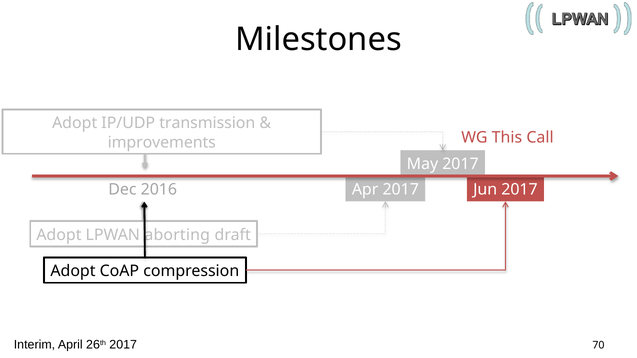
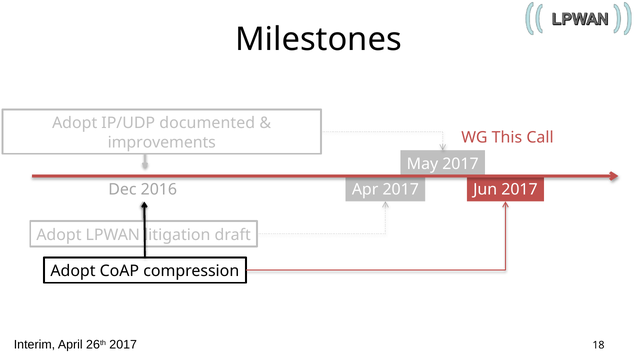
transmission: transmission -> documented
aborting: aborting -> litigation
70: 70 -> 18
